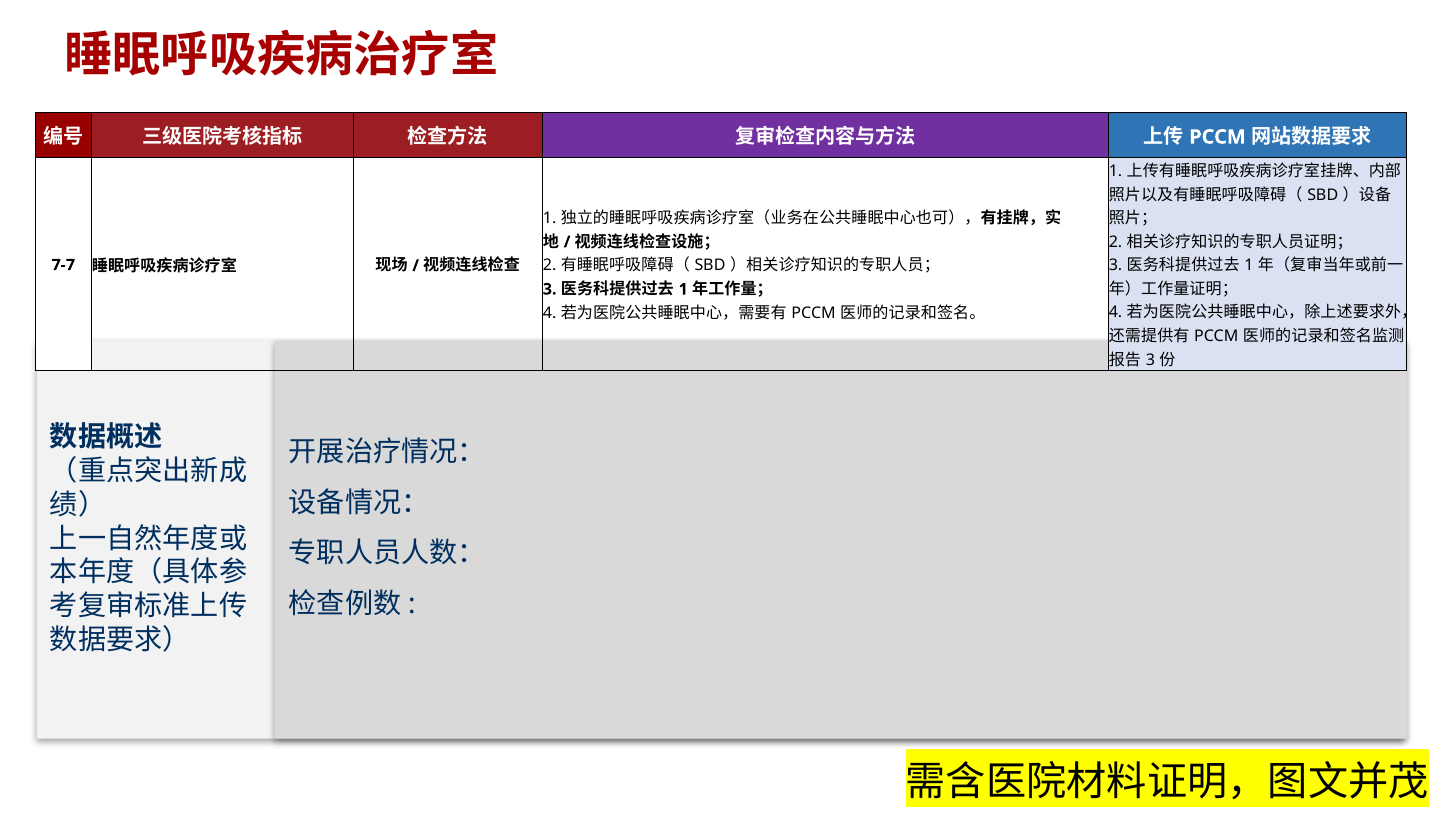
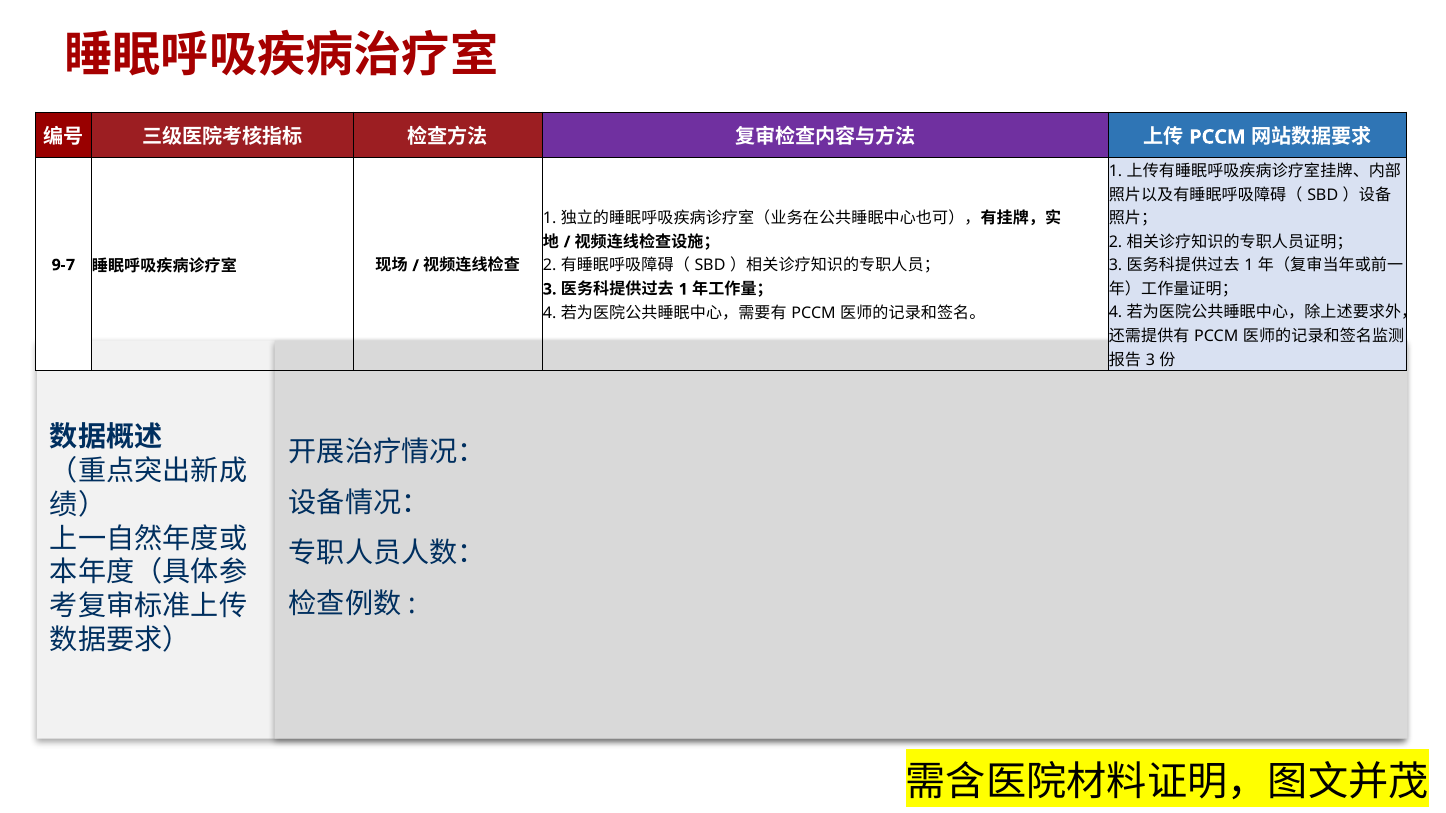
7-7: 7-7 -> 9-7
